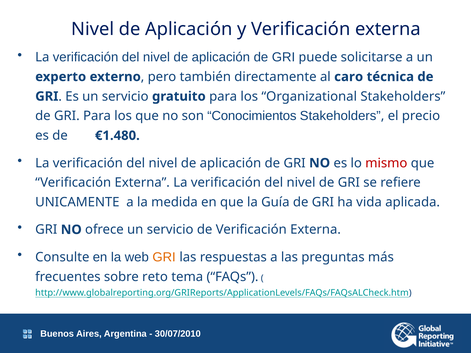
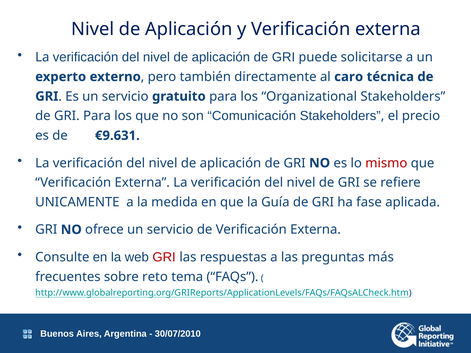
Conocimientos: Conocimientos -> Comunicación
€1.480: €1.480 -> €9.631
vida: vida -> fase
GRI at (164, 257) colour: orange -> red
